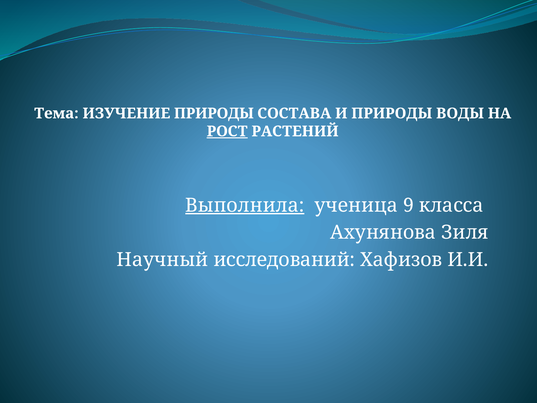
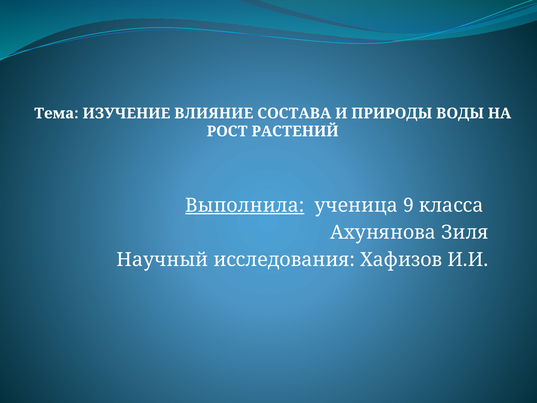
ИЗУЧЕНИЕ ПРИРОДЫ: ПРИРОДЫ -> ВЛИЯНИЕ
РОСТ underline: present -> none
исследований: исследований -> исследования
